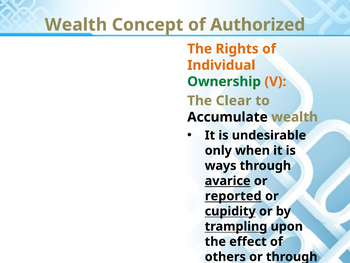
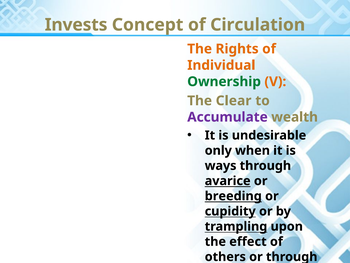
Wealth at (76, 25): Wealth -> Invests
Authorized: Authorized -> Circulation
Accumulate colour: black -> purple
reported: reported -> breeding
